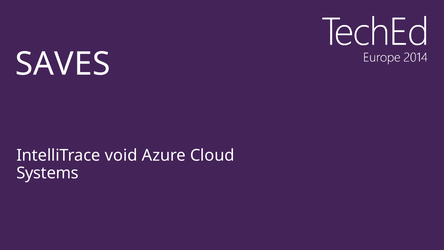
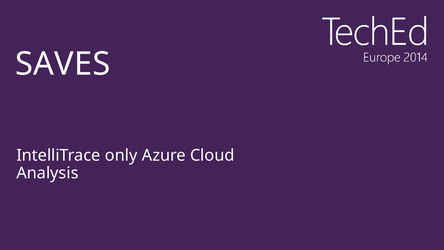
void: void -> only
Systems: Systems -> Analysis
